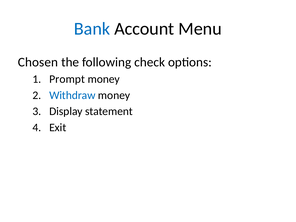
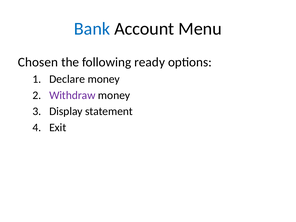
check: check -> ready
Prompt: Prompt -> Declare
Withdraw colour: blue -> purple
